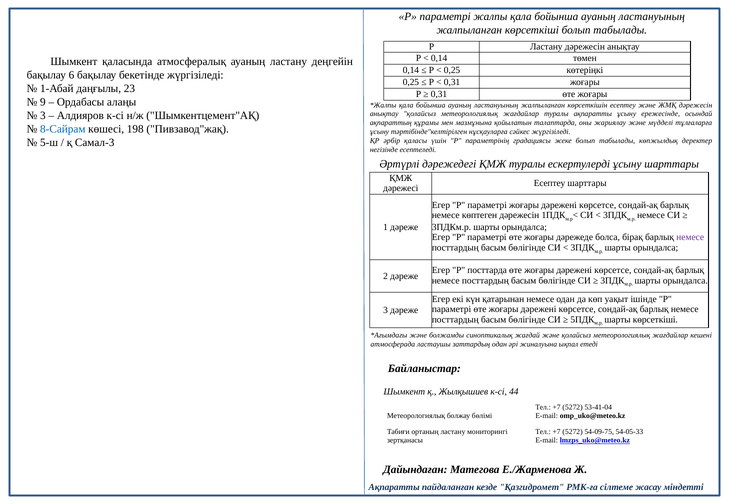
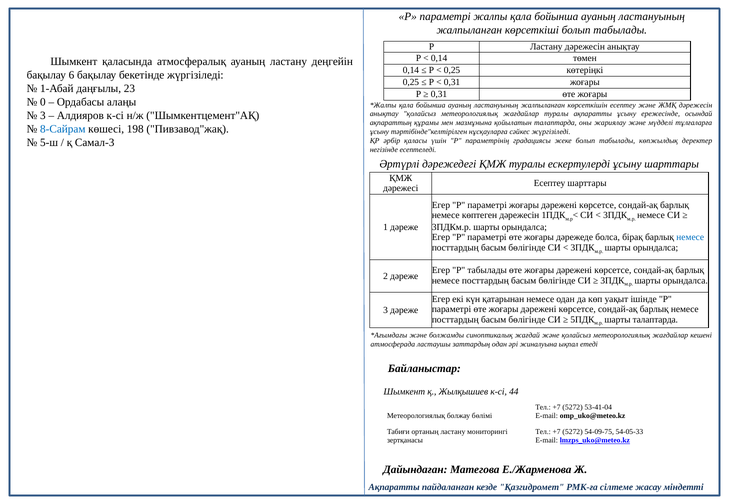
9: 9 -> 0
немесе at (690, 238) colour: purple -> blue
Р посттарда: посттарда -> табылады
шарты көрсеткіші: көрсеткіші -> талаптарда
